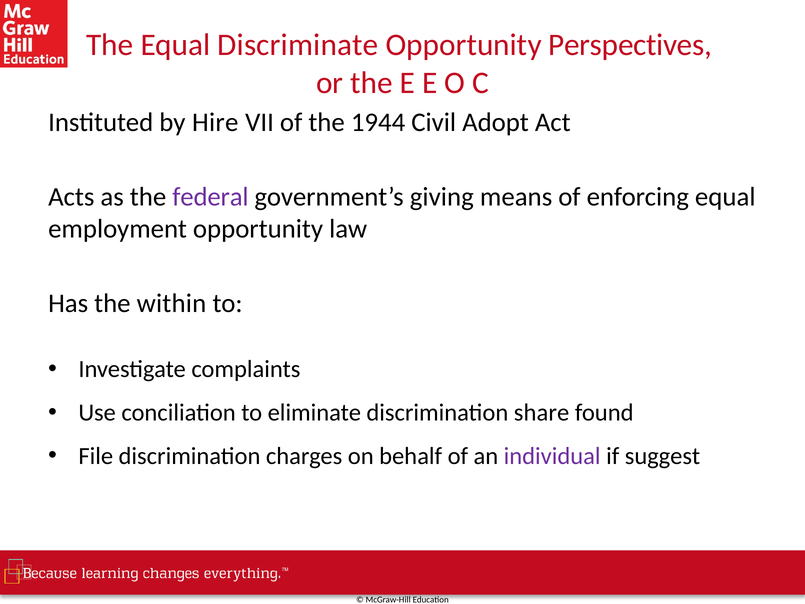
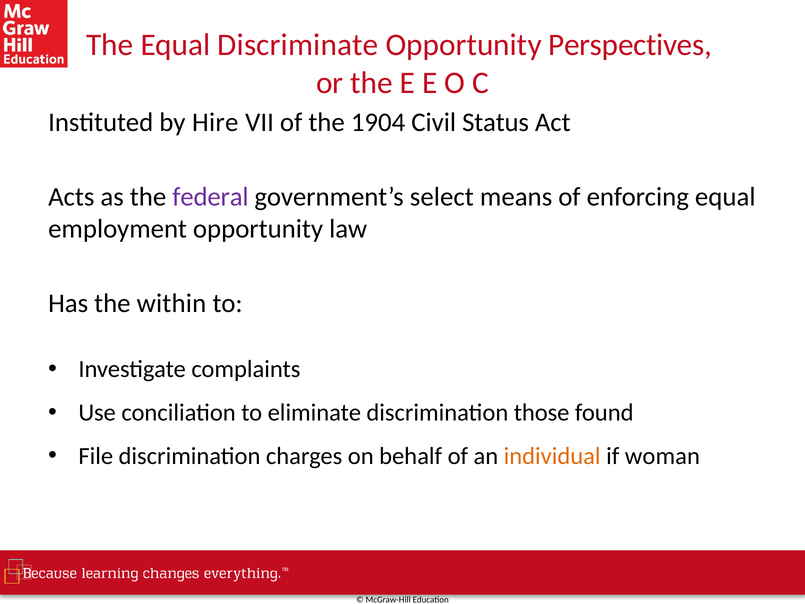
1944: 1944 -> 1904
Adopt: Adopt -> Status
giving: giving -> select
share: share -> those
individual colour: purple -> orange
suggest: suggest -> woman
